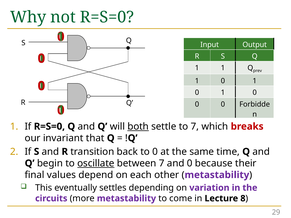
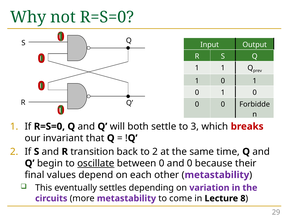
both underline: present -> none
to 7: 7 -> 3
to 0: 0 -> 2
between 7: 7 -> 0
